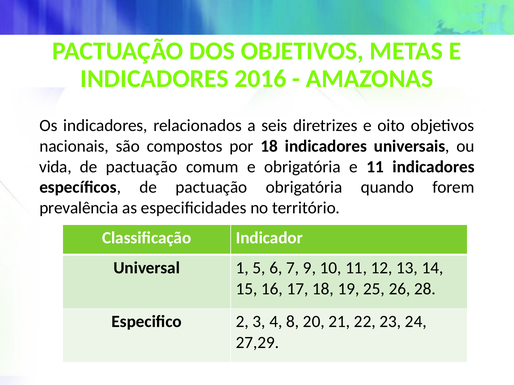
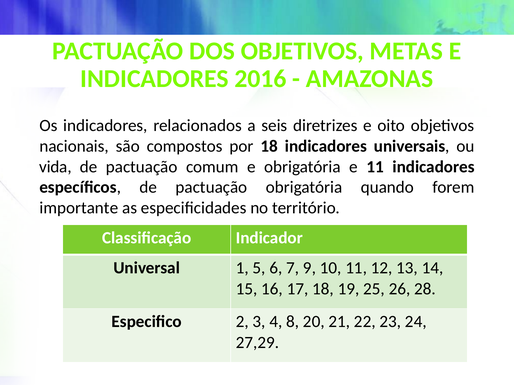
prevalência: prevalência -> importante
